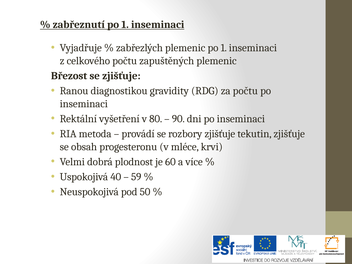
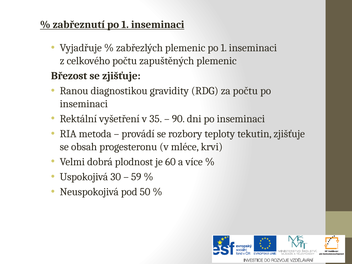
80: 80 -> 35
rozbory zjišťuje: zjišťuje -> teploty
40: 40 -> 30
